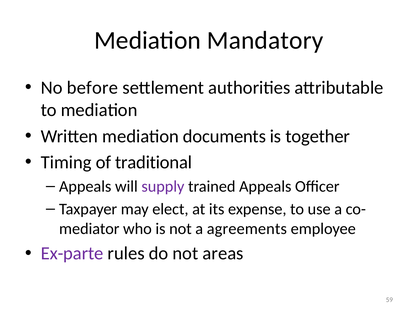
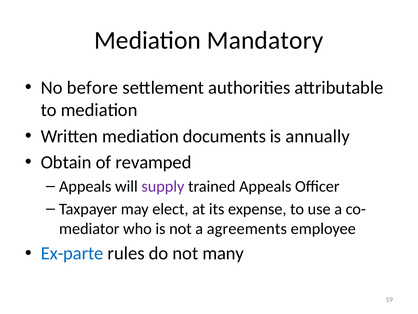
together: together -> annually
Timing: Timing -> Obtain
traditional: traditional -> revamped
Ex-parte colour: purple -> blue
areas: areas -> many
